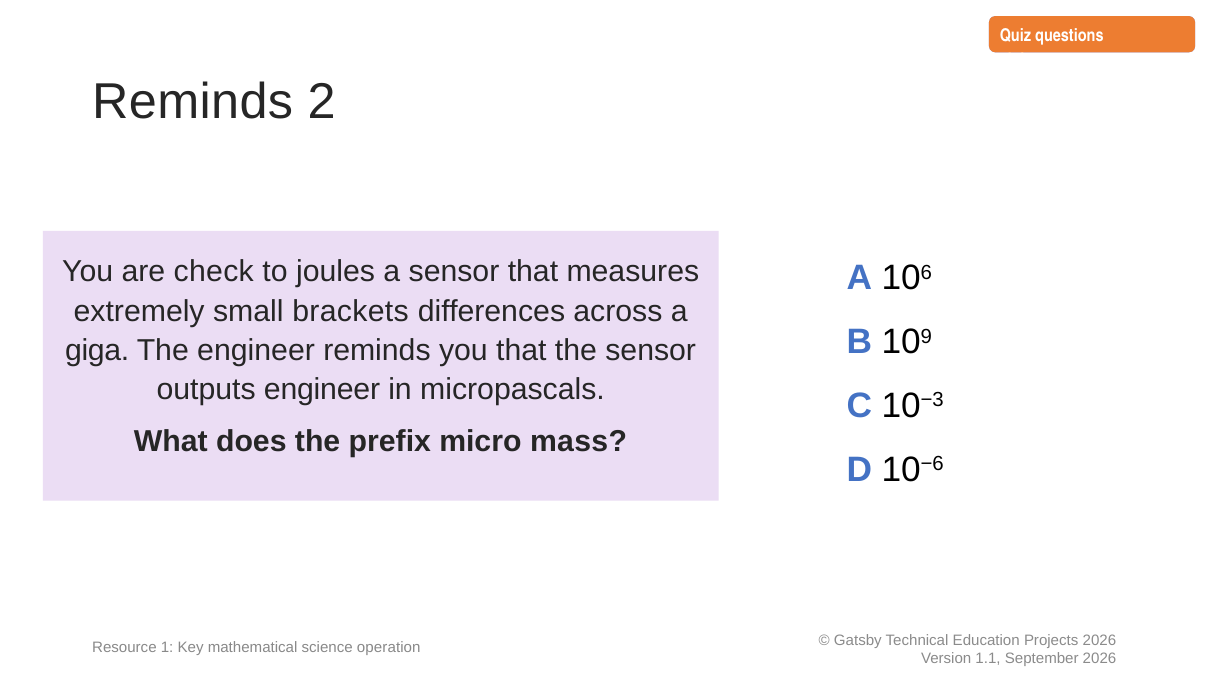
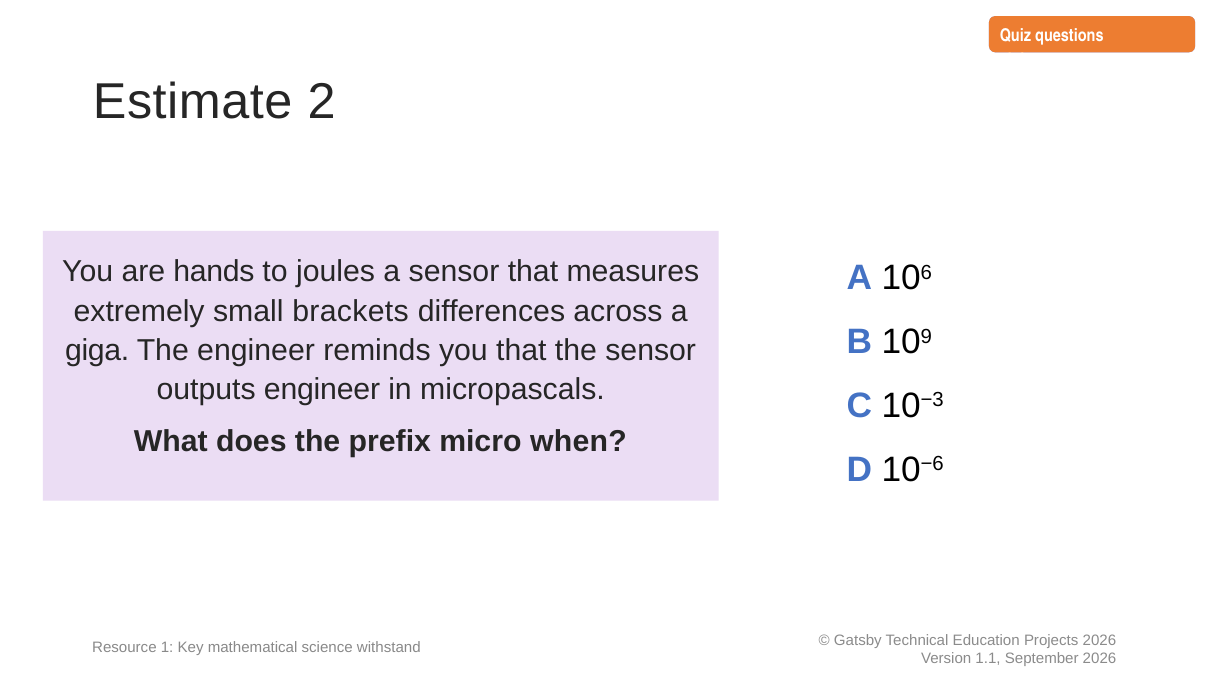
Reminds at (193, 102): Reminds -> Estimate
check: check -> hands
mass: mass -> when
operation: operation -> withstand
